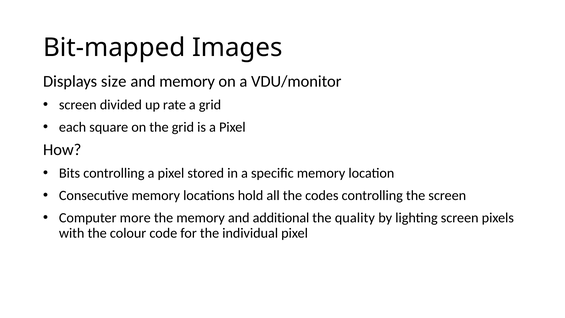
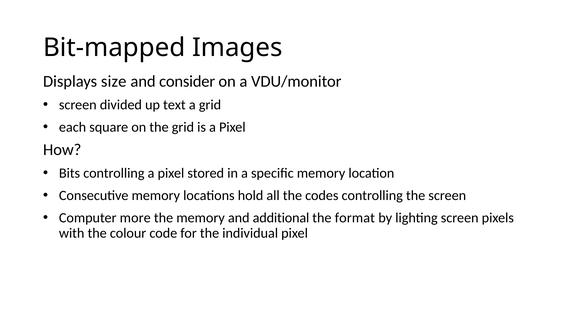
and memory: memory -> consider
rate: rate -> text
quality: quality -> format
